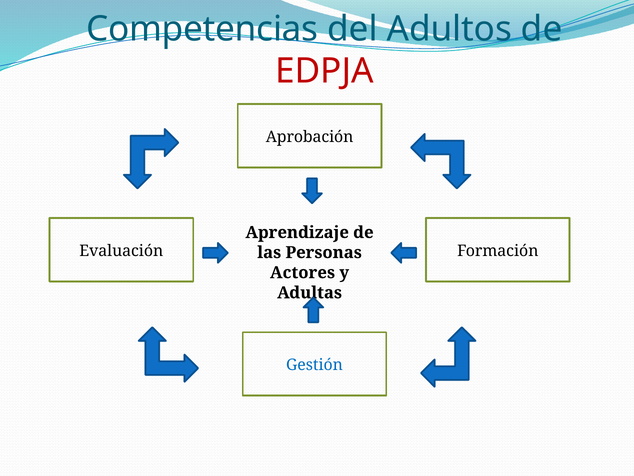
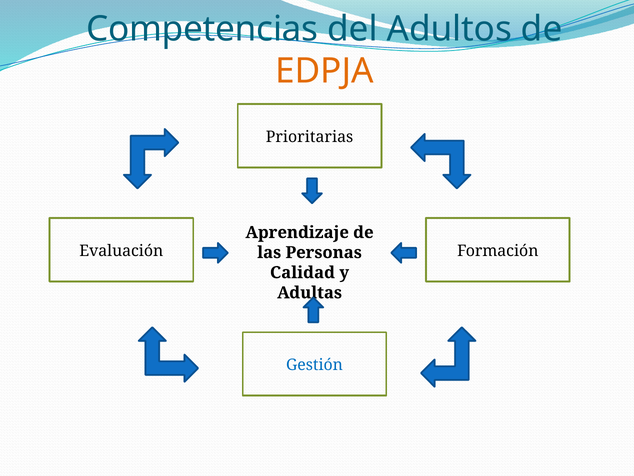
EDPJA colour: red -> orange
Aprobación: Aprobación -> Prioritarias
Actores: Actores -> Calidad
